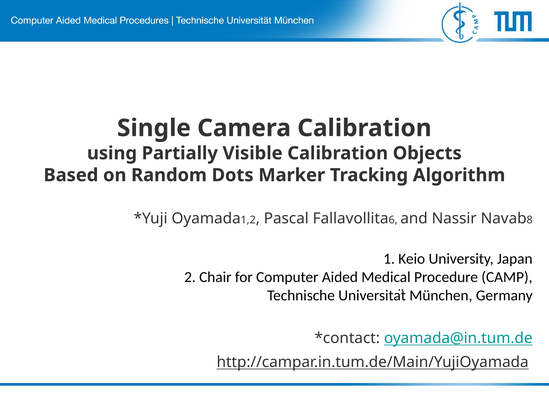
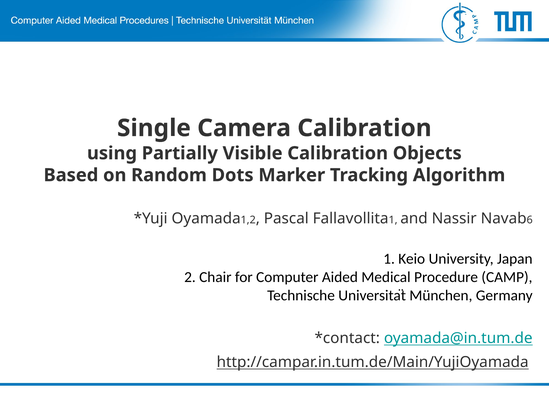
6 at (393, 220): 6 -> 1
8: 8 -> 6
